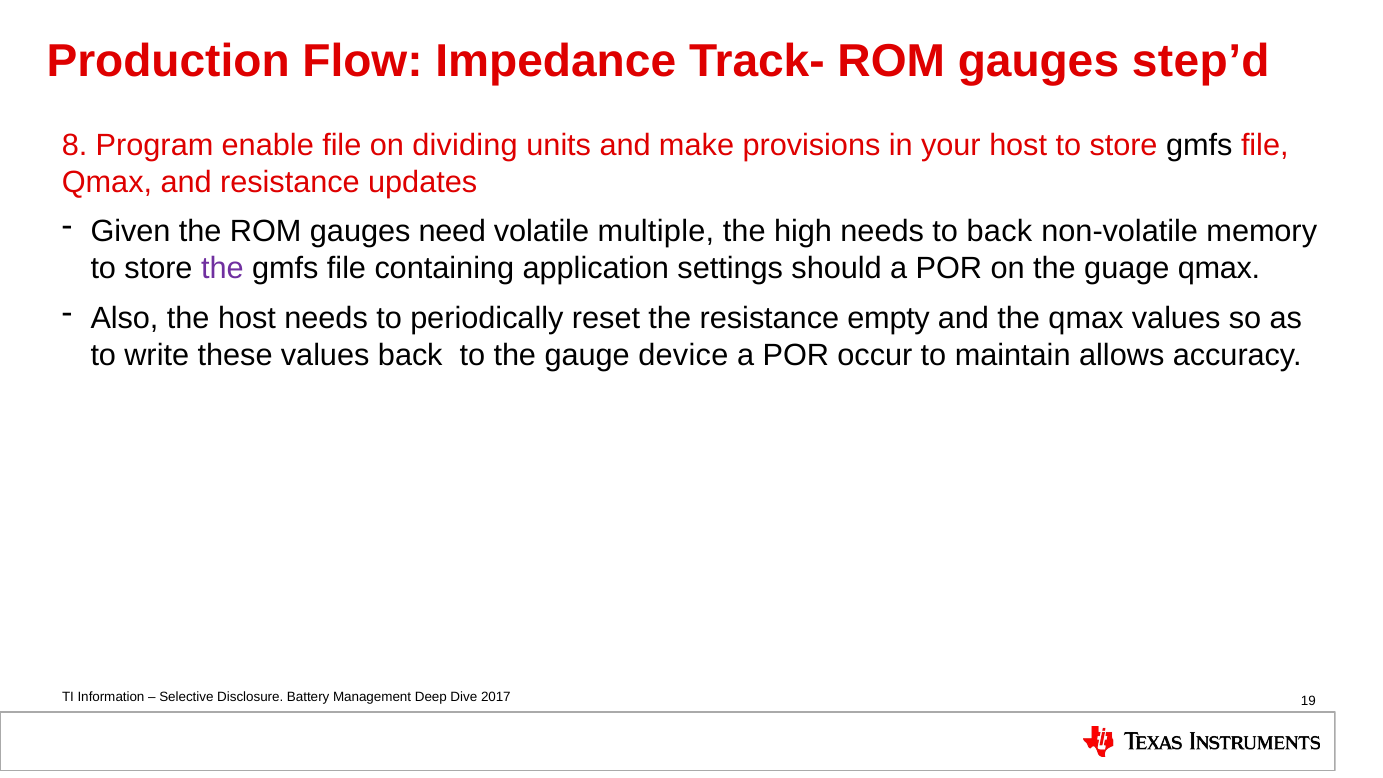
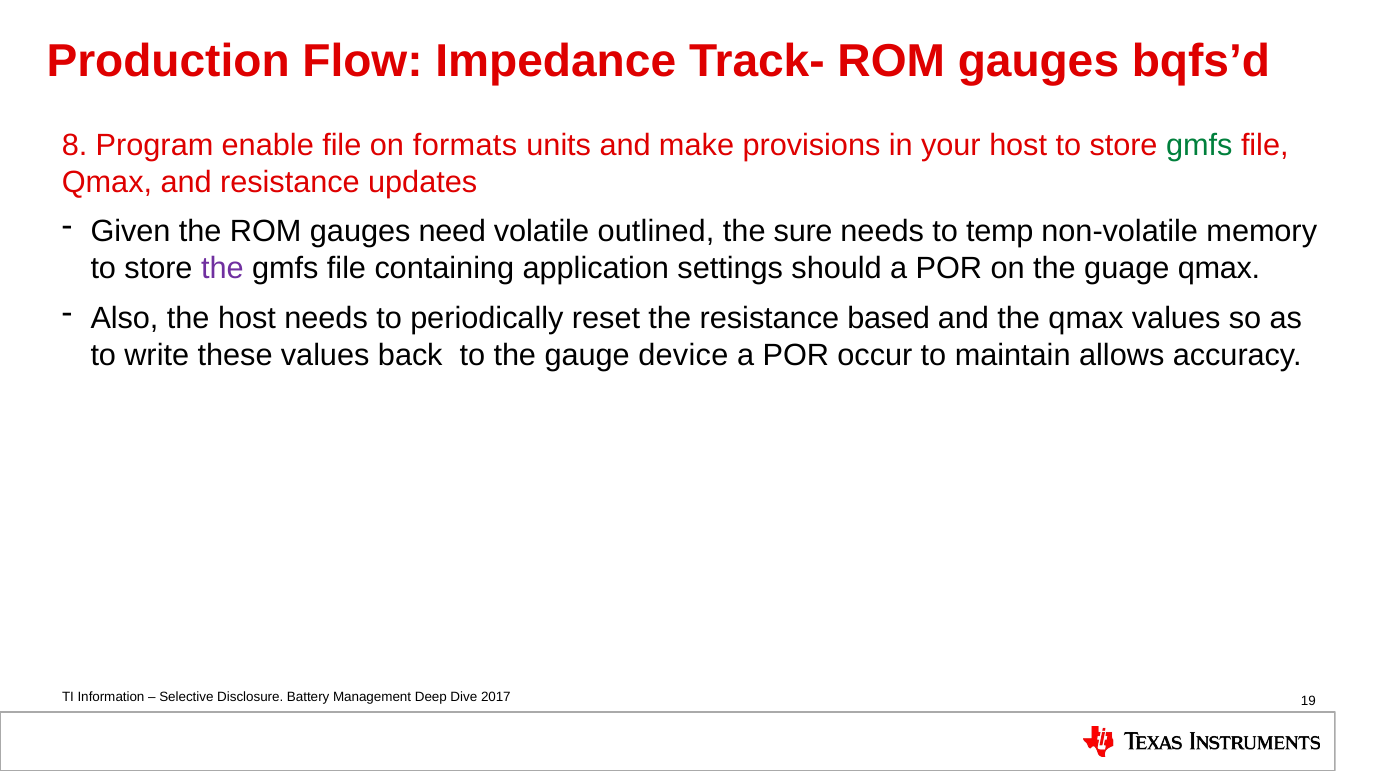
step’d: step’d -> bqfs’d
dividing: dividing -> formats
gmfs at (1199, 145) colour: black -> green
multiple: multiple -> outlined
high: high -> sure
to back: back -> temp
empty: empty -> based
